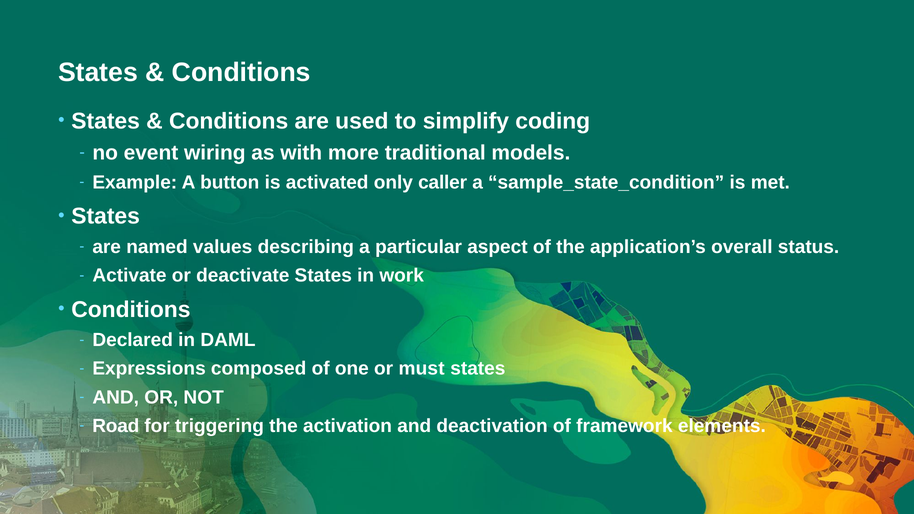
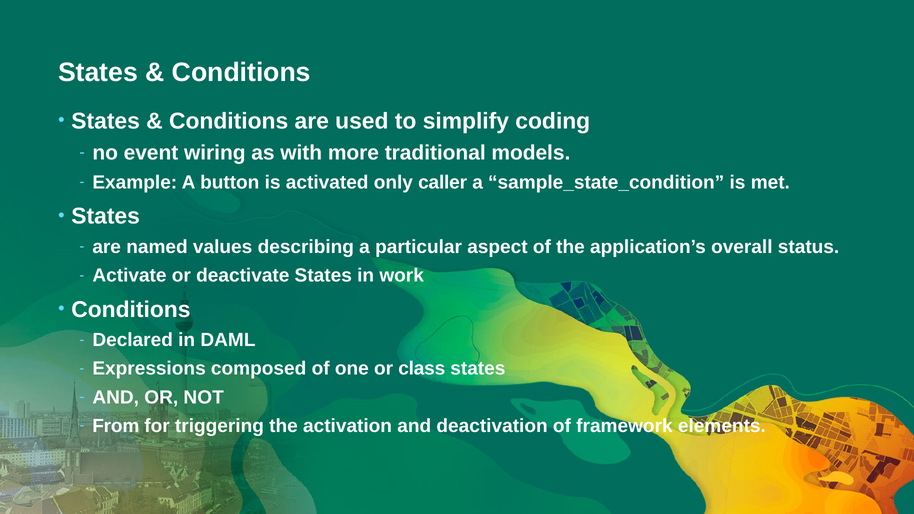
must: must -> class
Road: Road -> From
